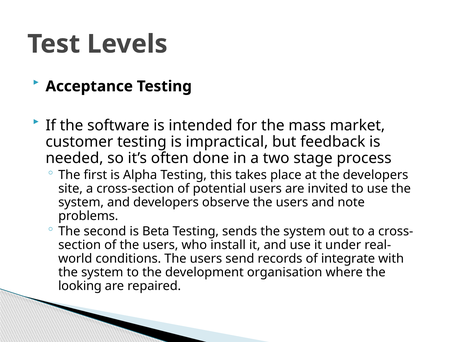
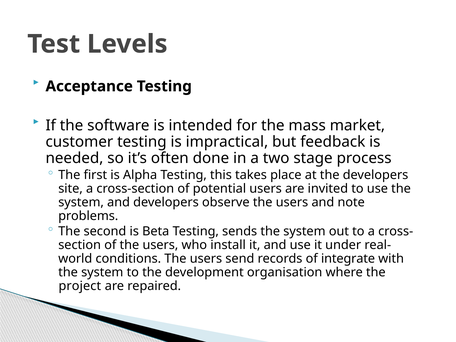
looking: looking -> project
